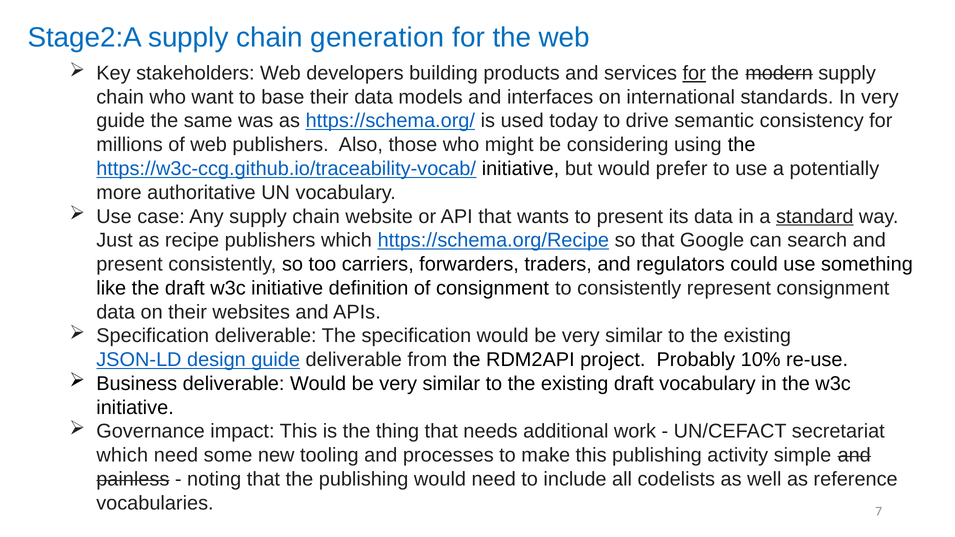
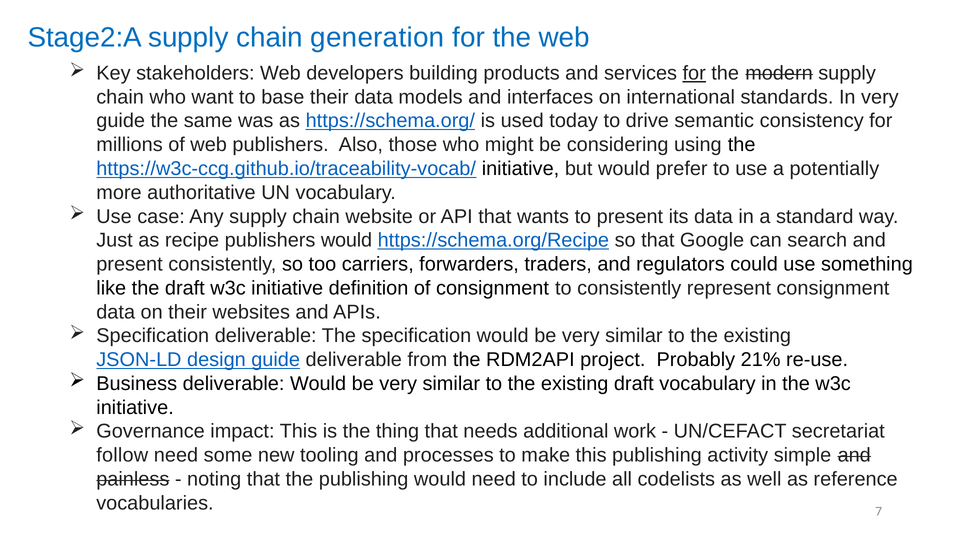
standard underline: present -> none
publishers which: which -> would
10%: 10% -> 21%
which at (122, 455): which -> follow
